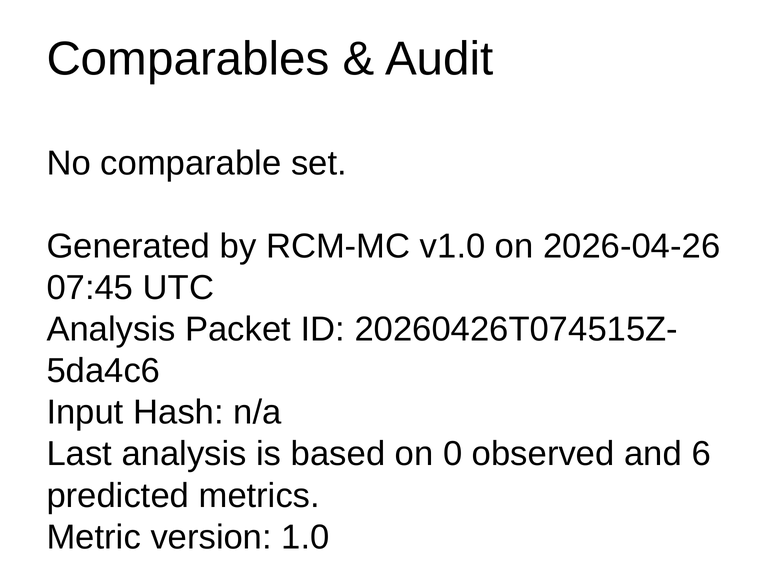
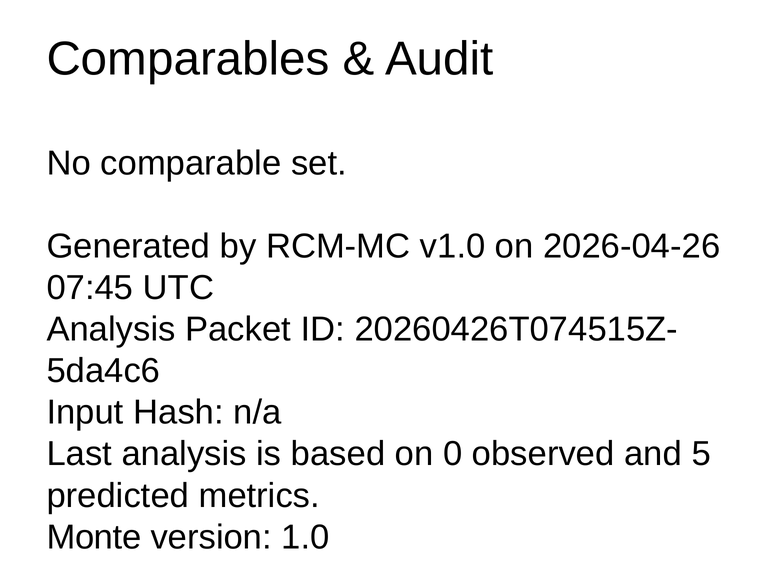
6: 6 -> 5
Metric: Metric -> Monte
